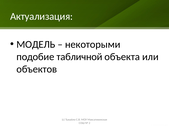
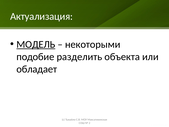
МОДЕЛЬ underline: none -> present
табличной: табличной -> разделить
объектов: объектов -> обладает
